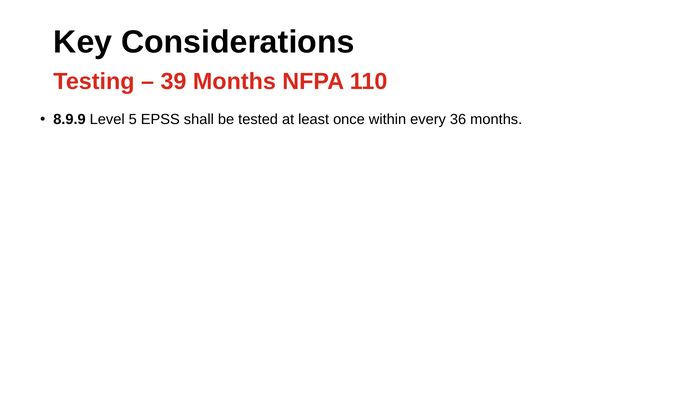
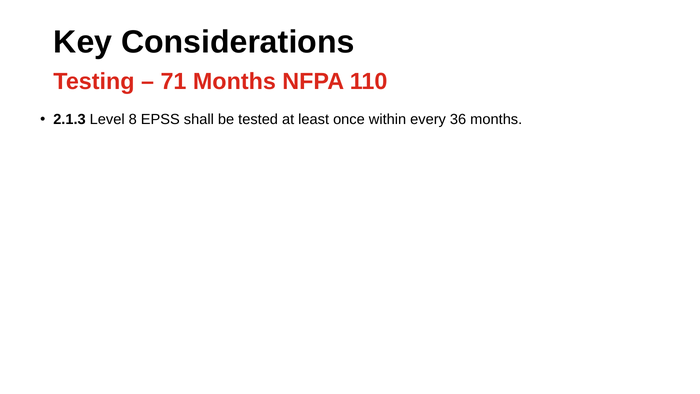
39: 39 -> 71
8.9.9: 8.9.9 -> 2.1.3
5: 5 -> 8
